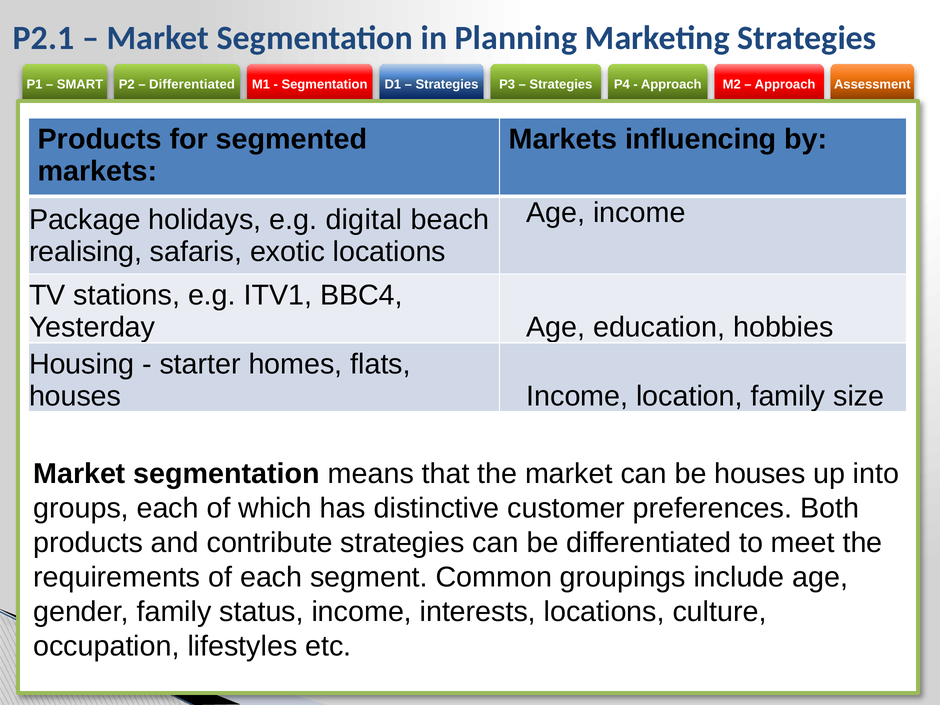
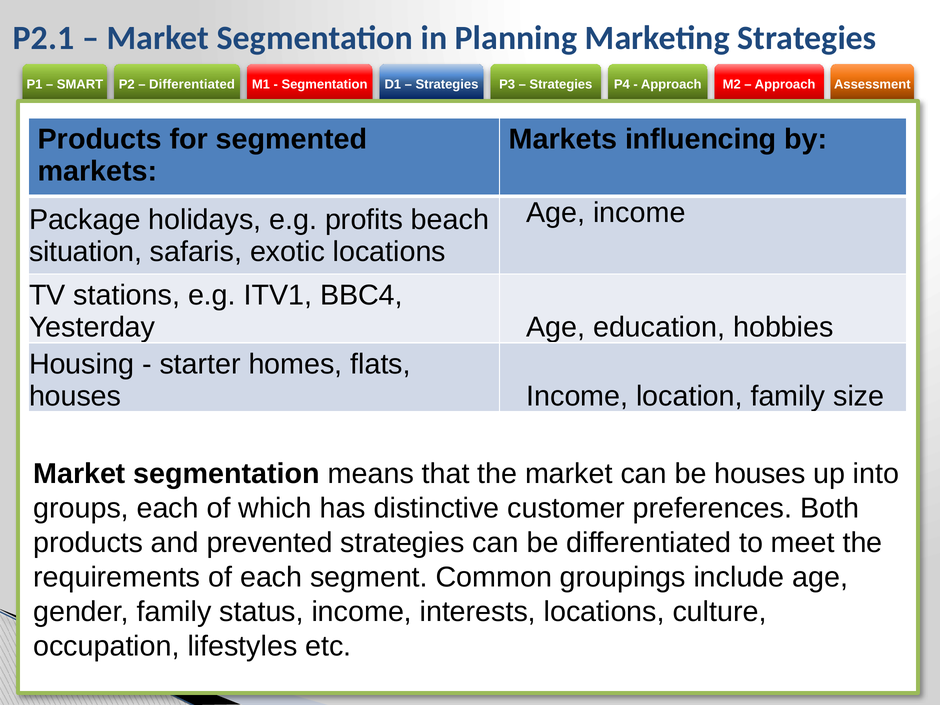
digital: digital -> profits
realising: realising -> situation
contribute: contribute -> prevented
